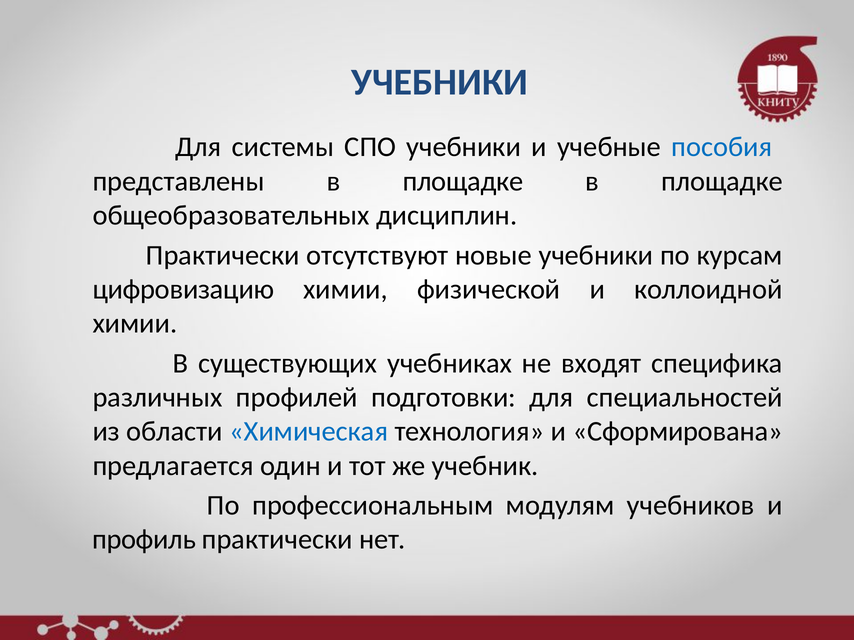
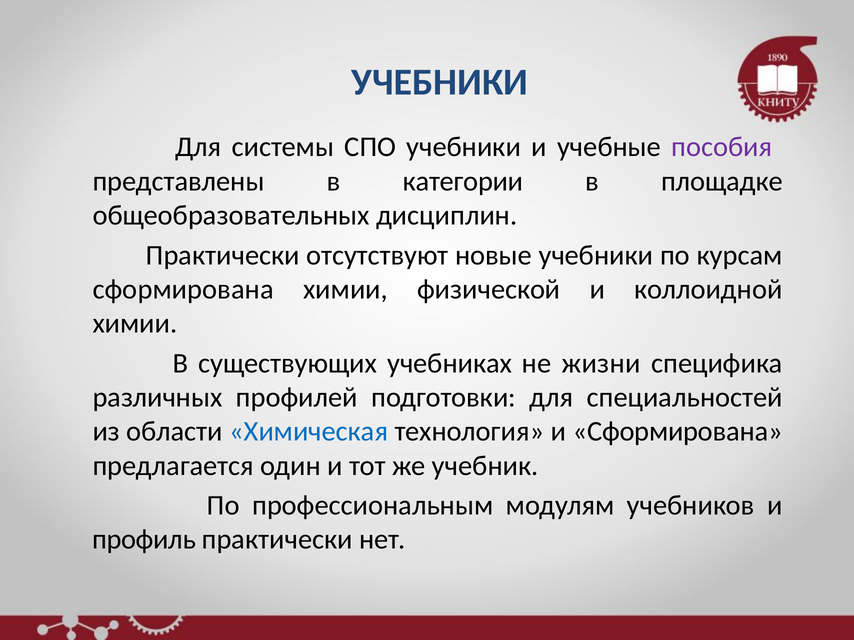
пособия colour: blue -> purple
представлены в площадке: площадке -> категории
цифровизацию at (183, 290): цифровизацию -> сформирована
входят: входят -> жизни
